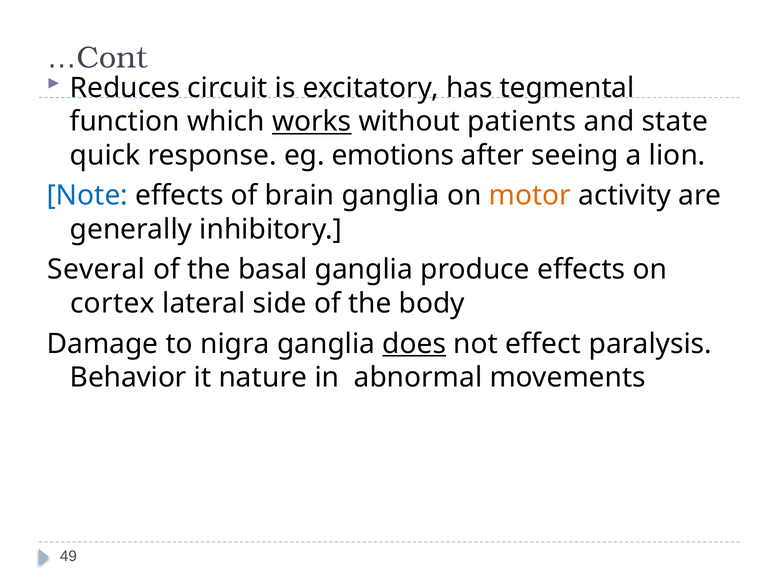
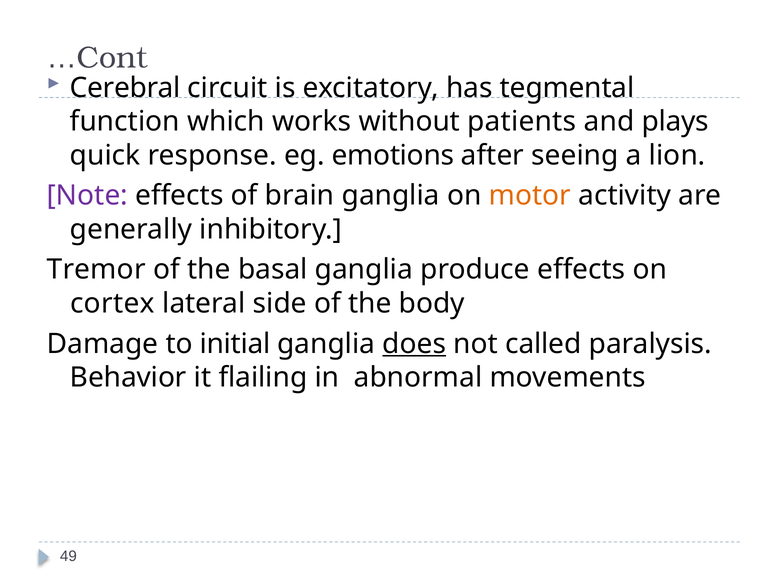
Reduces: Reduces -> Cerebral
works underline: present -> none
state: state -> plays
Note colour: blue -> purple
Several: Several -> Tremor
nigra: nigra -> initial
effect: effect -> called
nature: nature -> flailing
